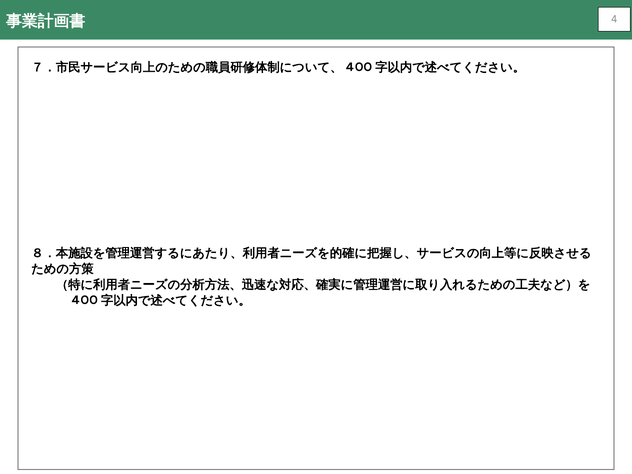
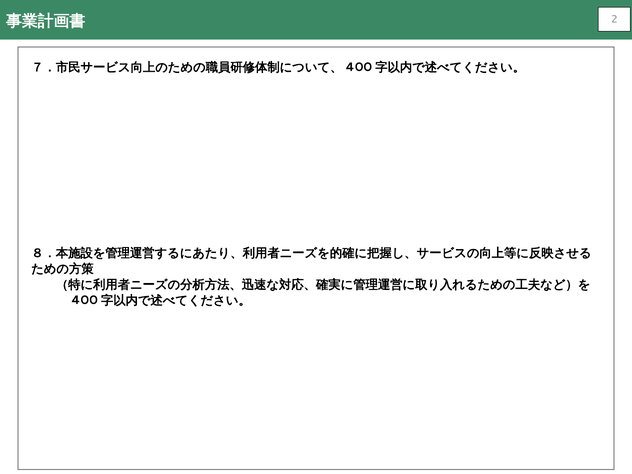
4: 4 -> 2
